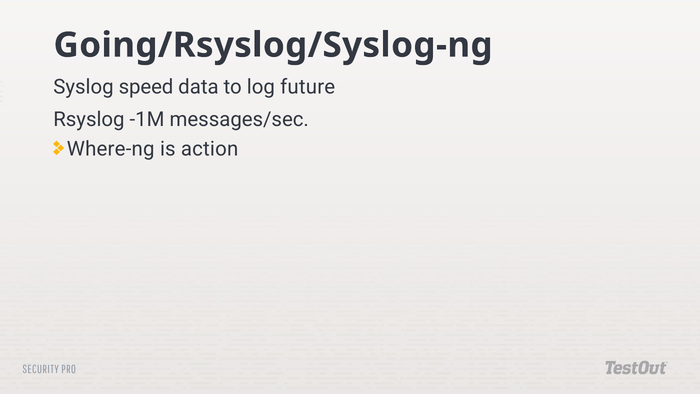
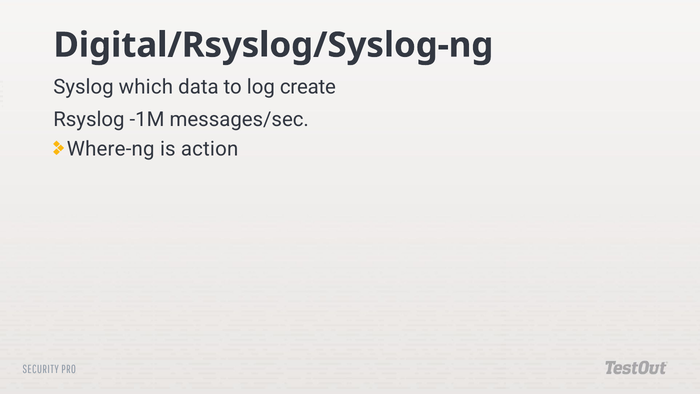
Going/Rsyslog/Syslog-ng: Going/Rsyslog/Syslog-ng -> Digital/Rsyslog/Syslog-ng
speed: speed -> which
future: future -> create
